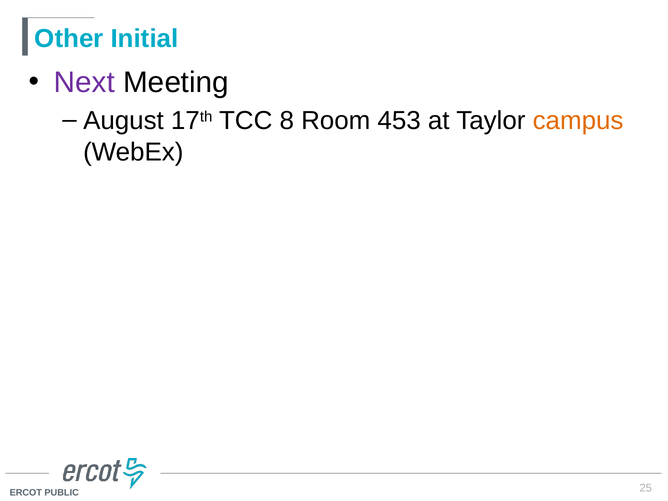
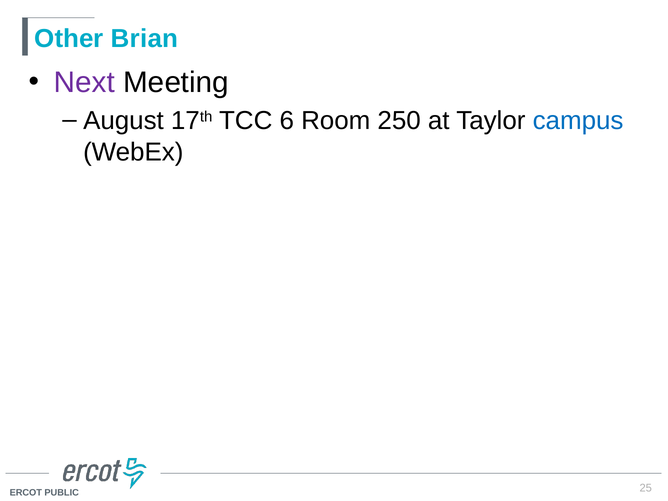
Initial: Initial -> Brian
8: 8 -> 6
453: 453 -> 250
campus colour: orange -> blue
